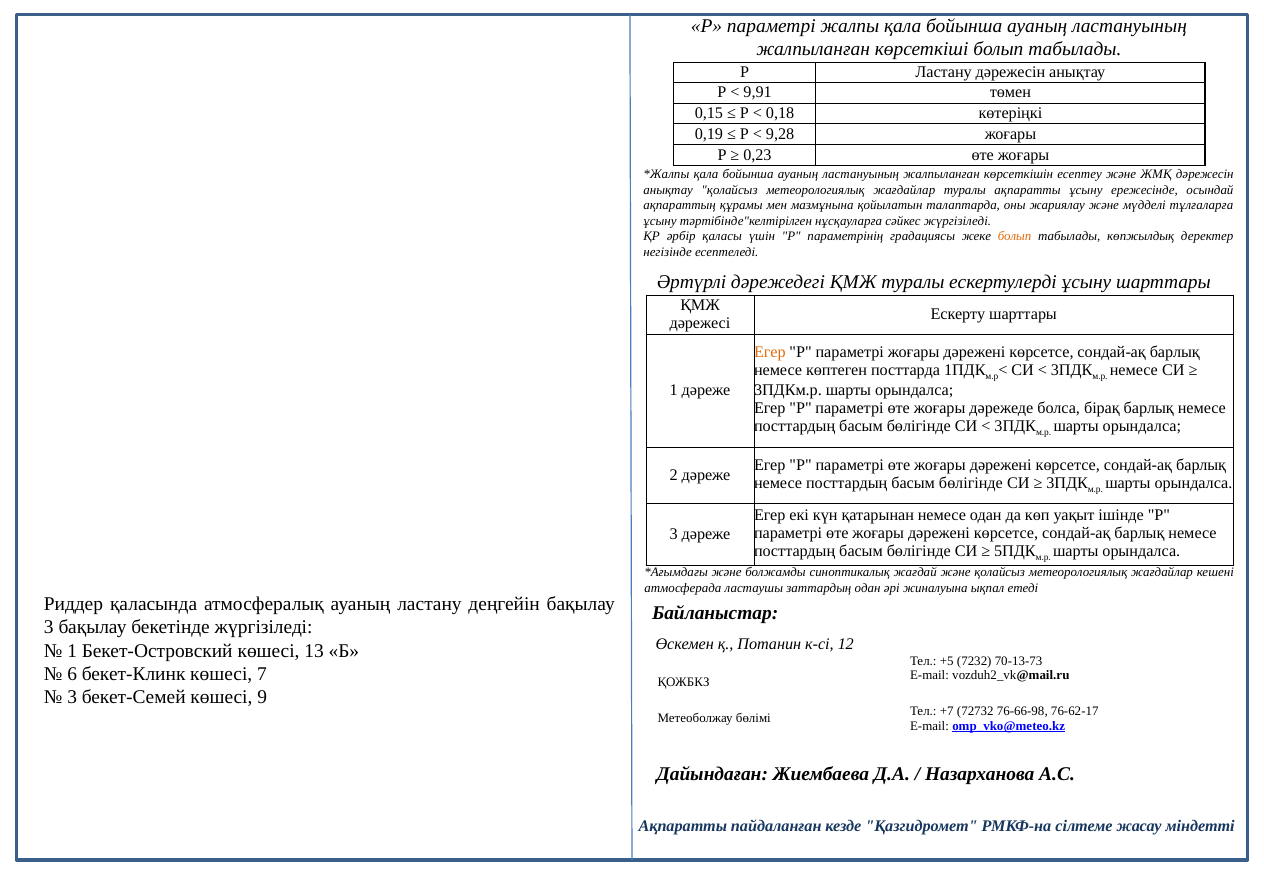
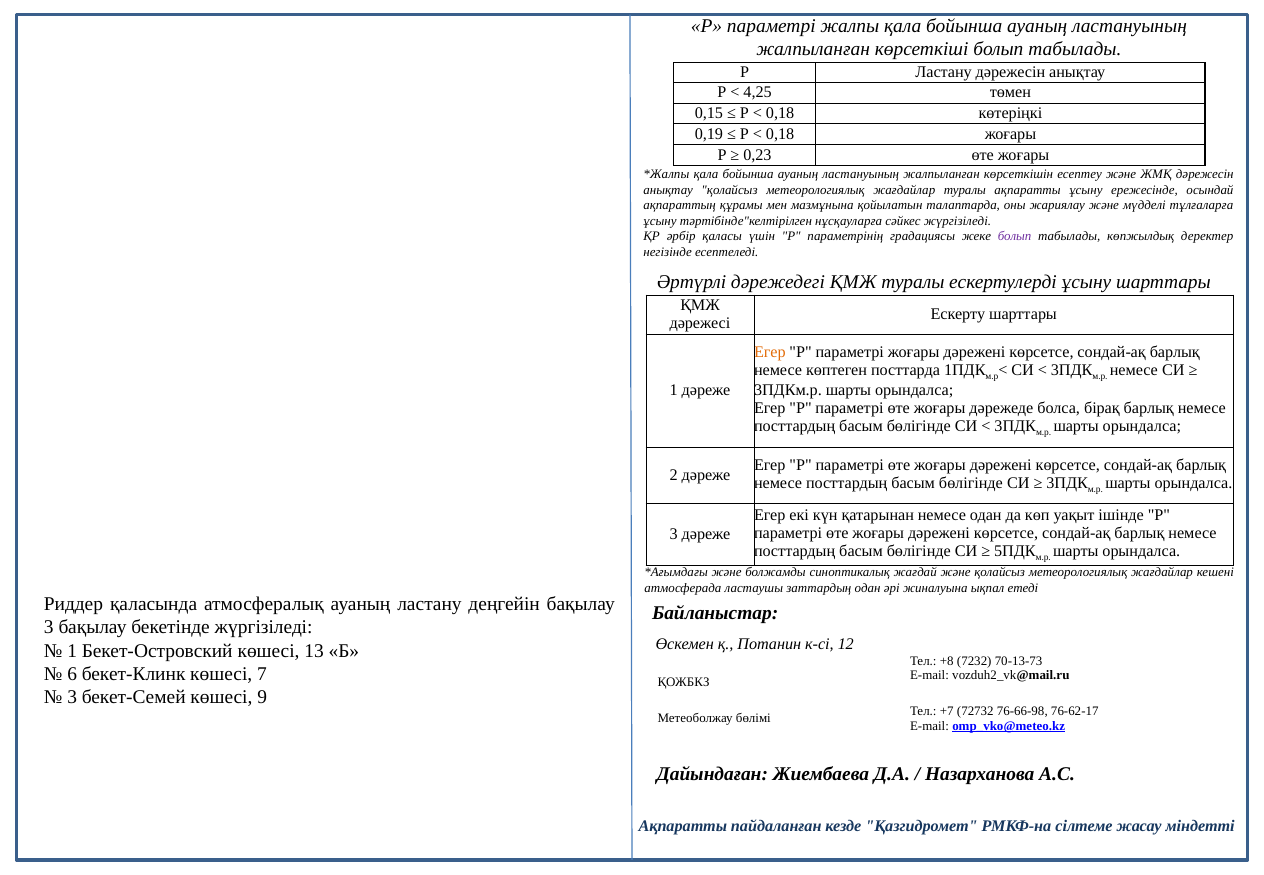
9,91: 9,91 -> 4,25
9,28 at (780, 134): 9,28 -> 0,18
болып at (1015, 237) colour: orange -> purple
+5: +5 -> +8
